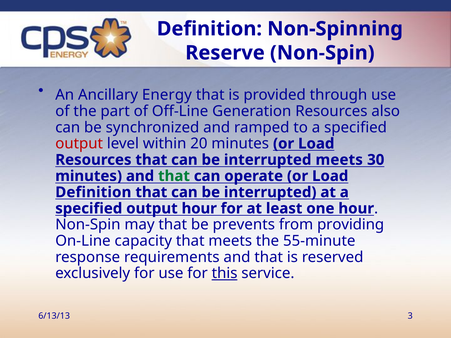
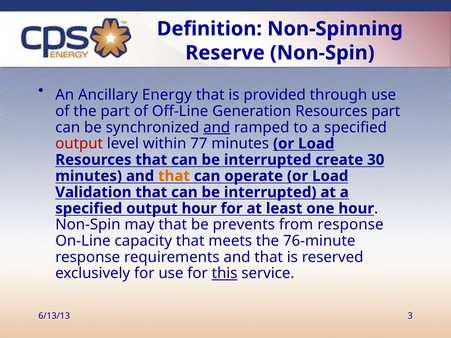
Resources also: also -> part
and at (217, 127) underline: none -> present
20: 20 -> 77
interrupted meets: meets -> create
that at (174, 176) colour: green -> orange
Definition at (93, 192): Definition -> Validation
from providing: providing -> response
55-minute: 55-minute -> 76-minute
